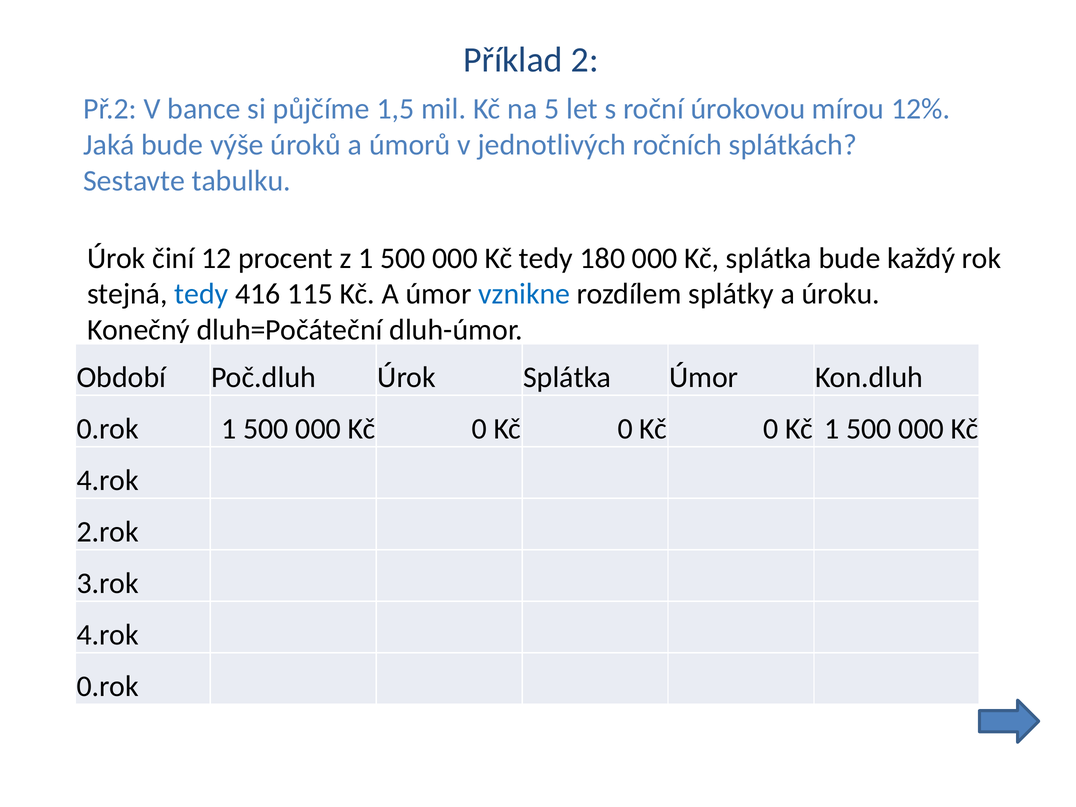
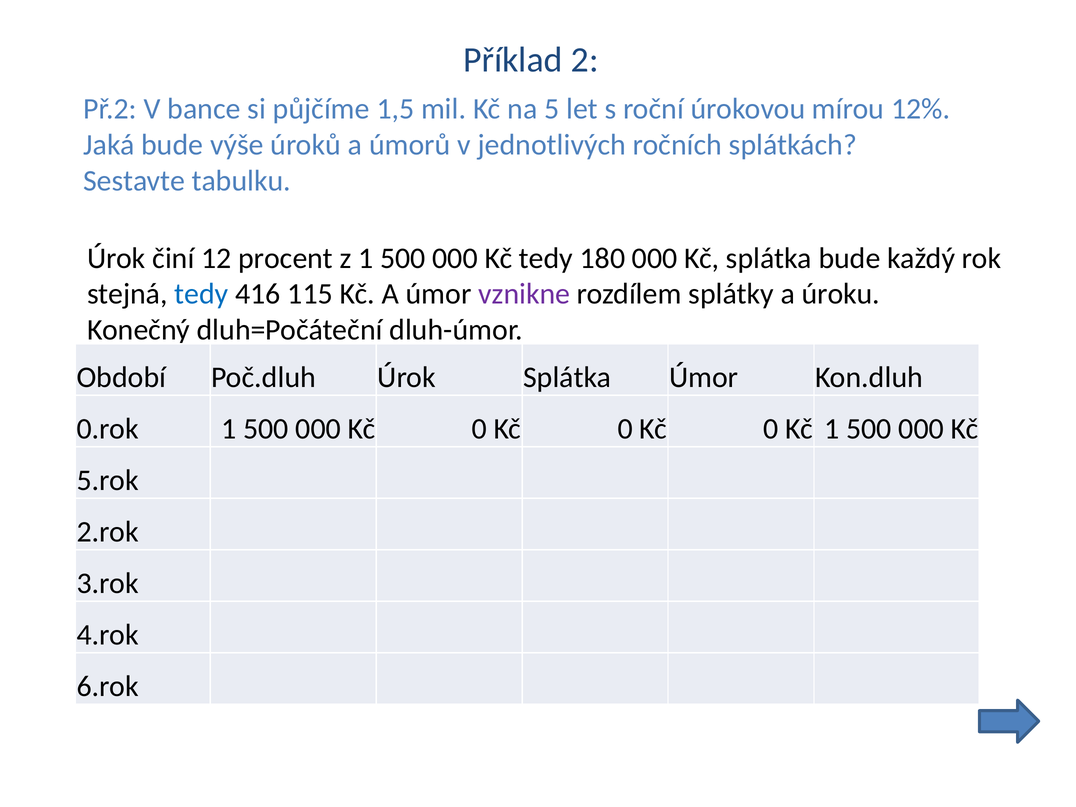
vznikne colour: blue -> purple
4.rok at (108, 480): 4.rok -> 5.rok
0.rok at (108, 686): 0.rok -> 6.rok
